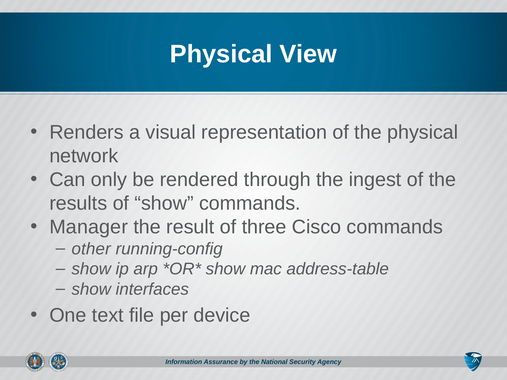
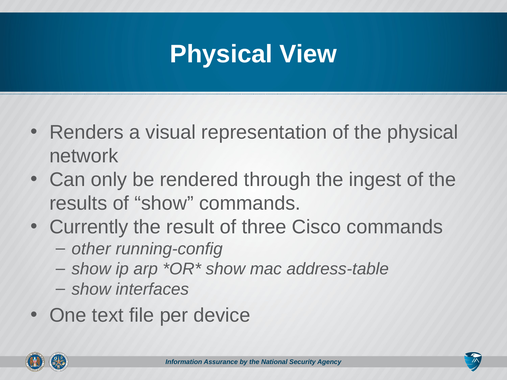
Manager: Manager -> Currently
